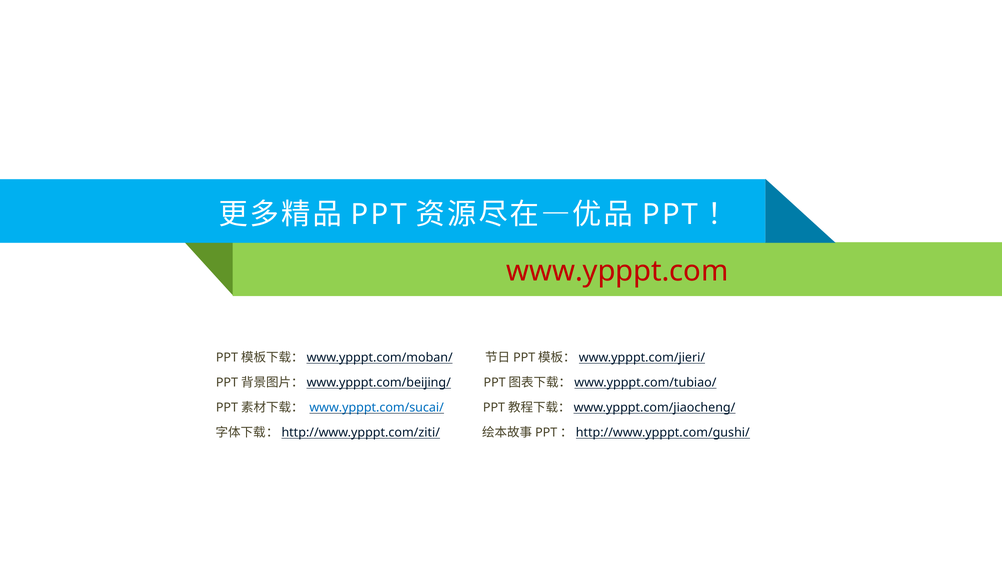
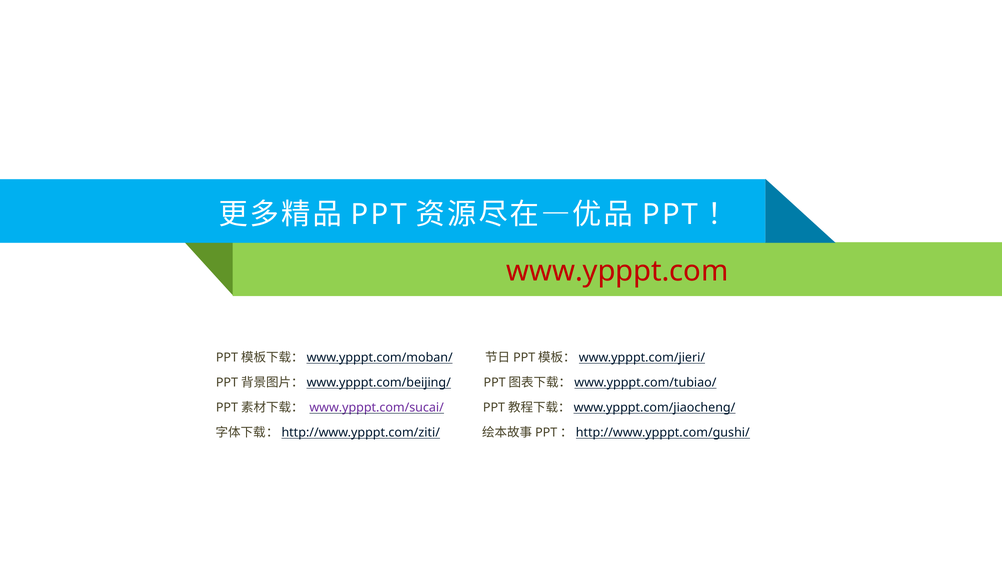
www.ypppt.com/sucai/ colour: blue -> purple
